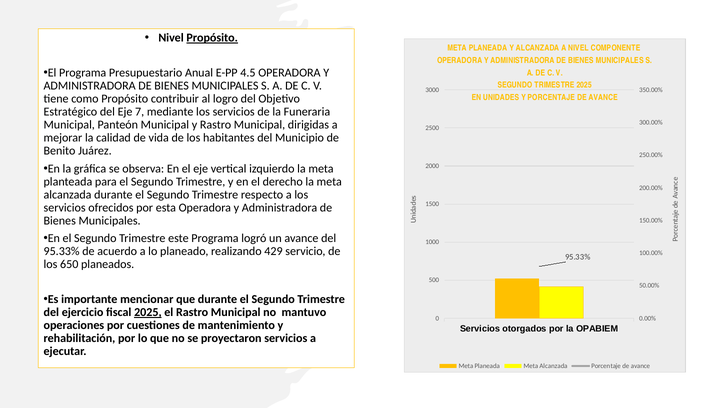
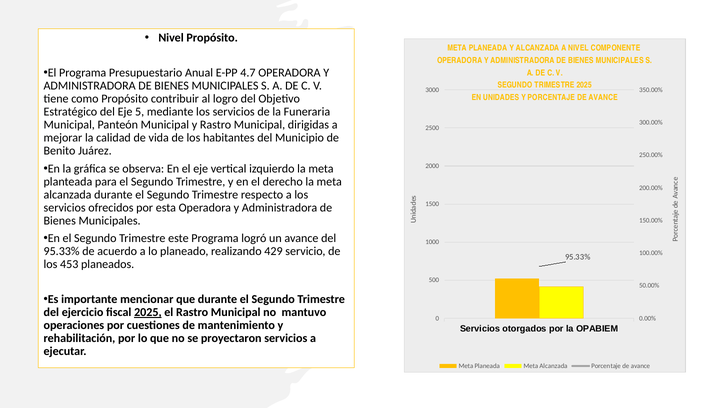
Propósito at (212, 38) underline: present -> none
4.5: 4.5 -> 4.7
7: 7 -> 5
650: 650 -> 453
